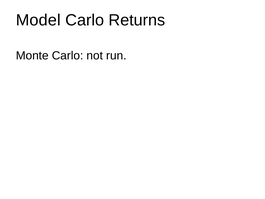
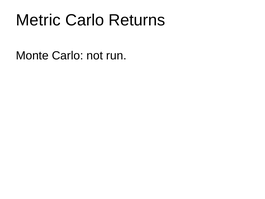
Model: Model -> Metric
